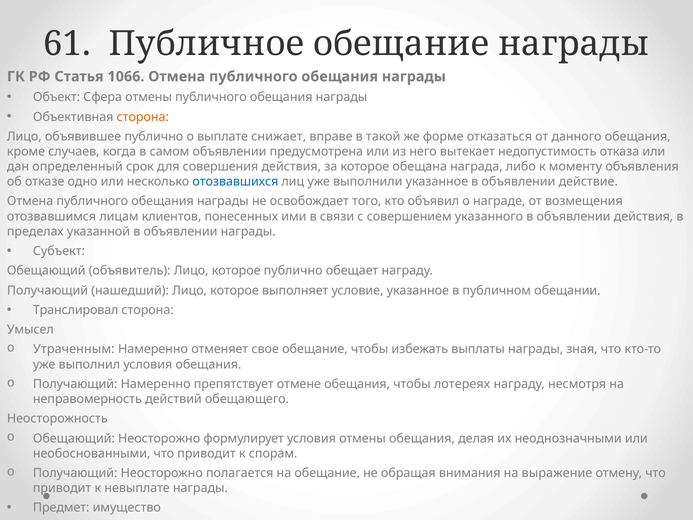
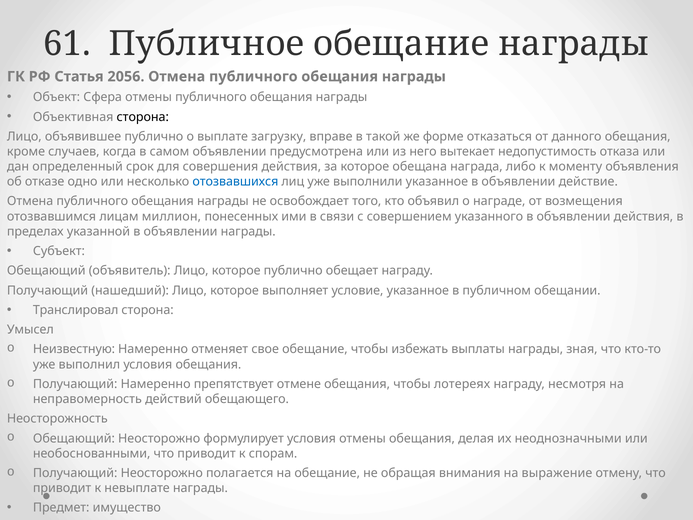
1066: 1066 -> 2056
сторона at (143, 117) colour: orange -> black
снижает: снижает -> загрузку
клиентов: клиентов -> миллион
Утраченным: Утраченным -> Неизвестную
